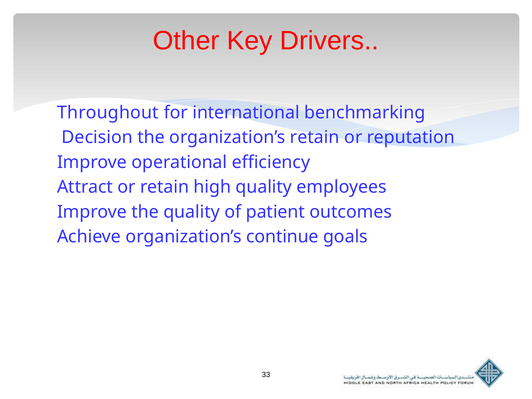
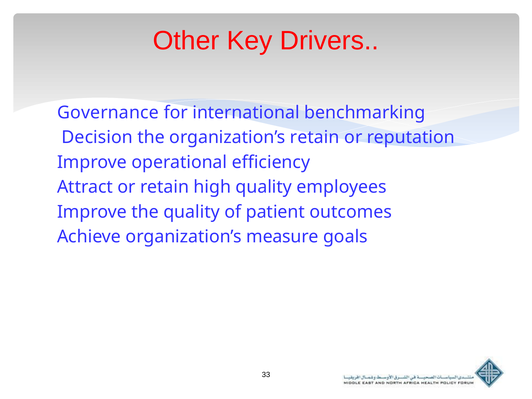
Throughout: Throughout -> Governance
continue: continue -> measure
